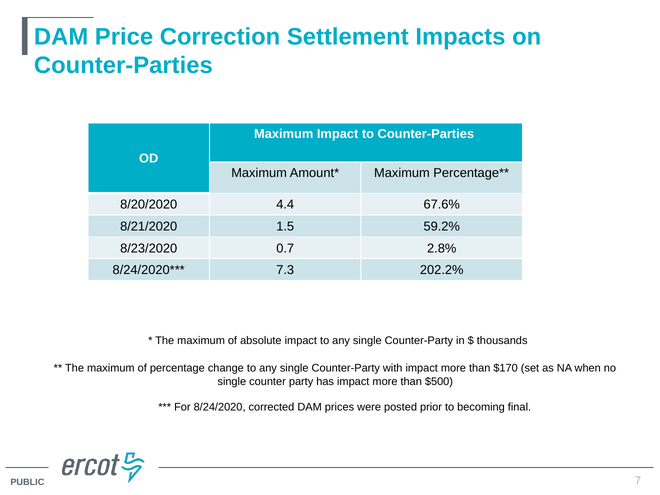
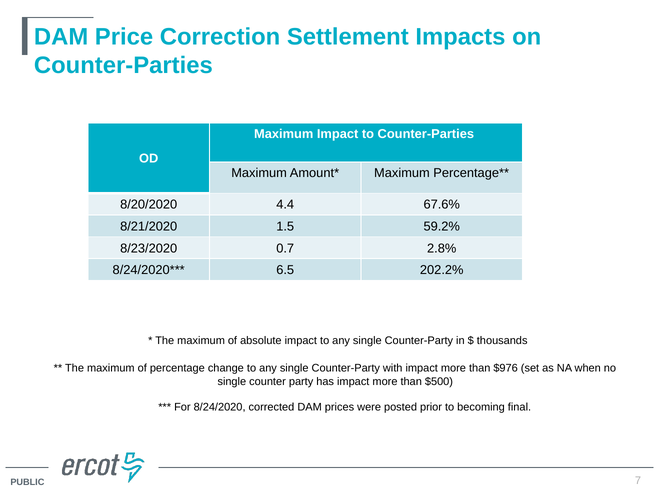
7.3: 7.3 -> 6.5
$170: $170 -> $976
